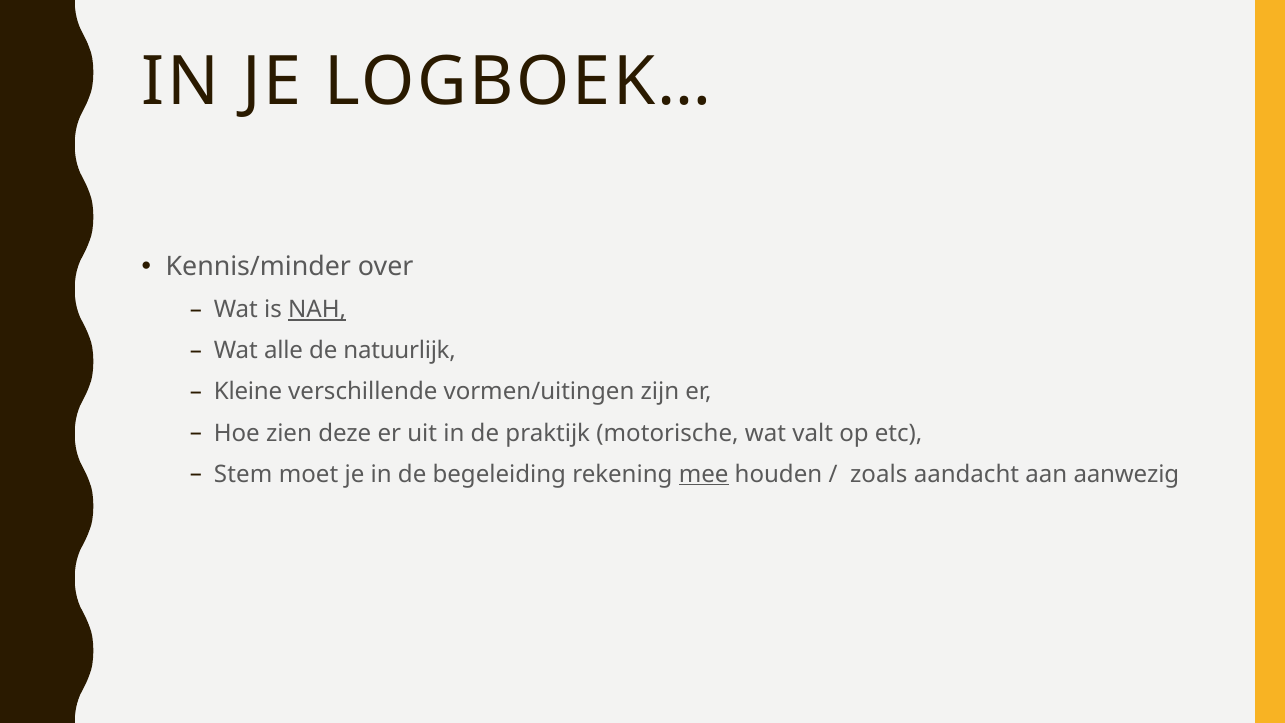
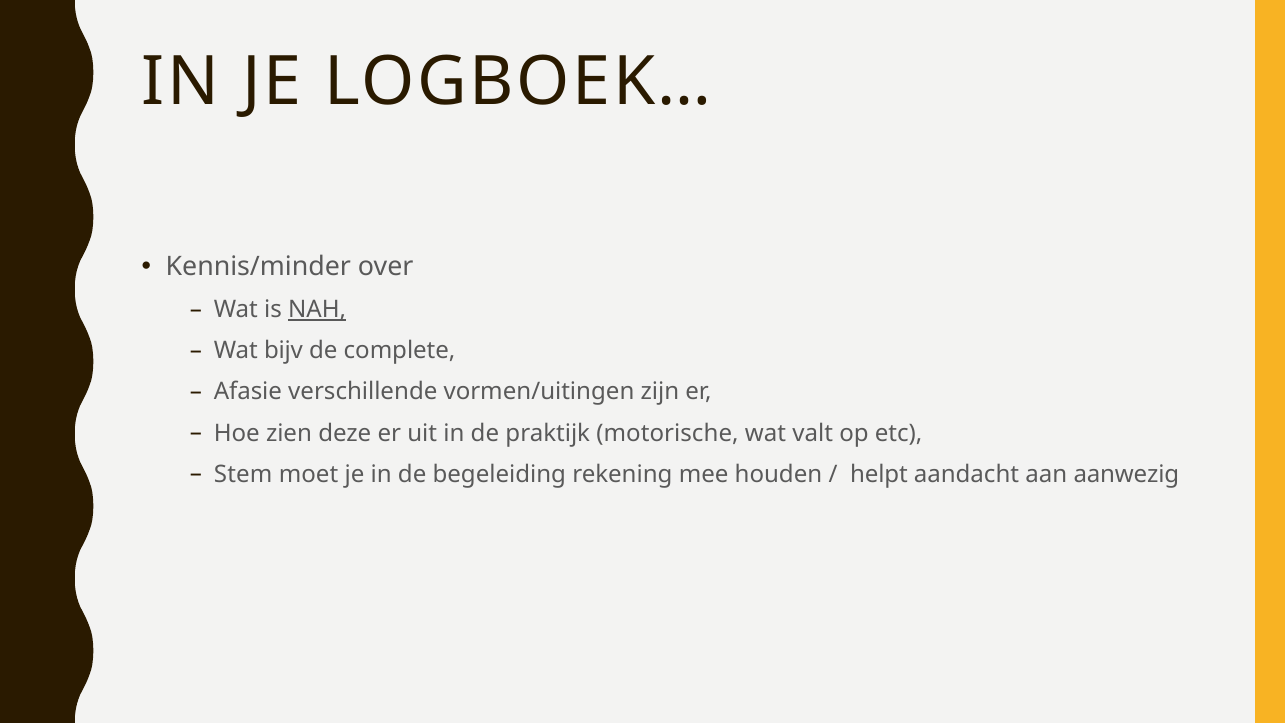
alle: alle -> bijv
natuurlijk: natuurlijk -> complete
Kleine: Kleine -> Afasie
mee underline: present -> none
zoals: zoals -> helpt
